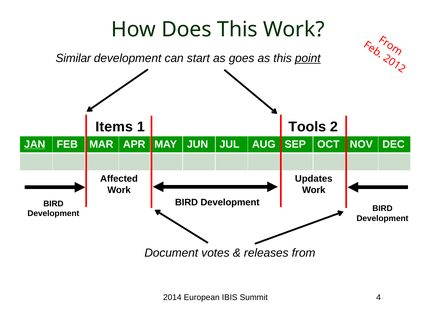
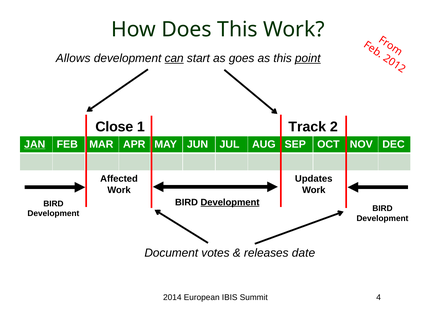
Similar: Similar -> Allows
can underline: none -> present
Items: Items -> Close
Tools: Tools -> Track
Development at (230, 202) underline: none -> present
from: from -> date
